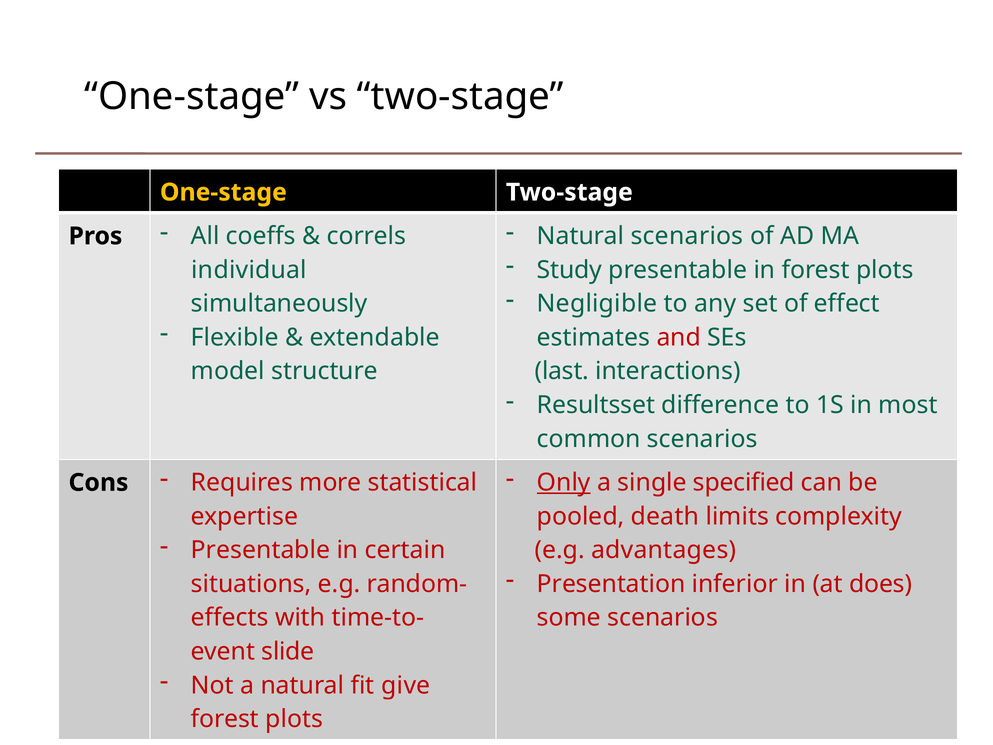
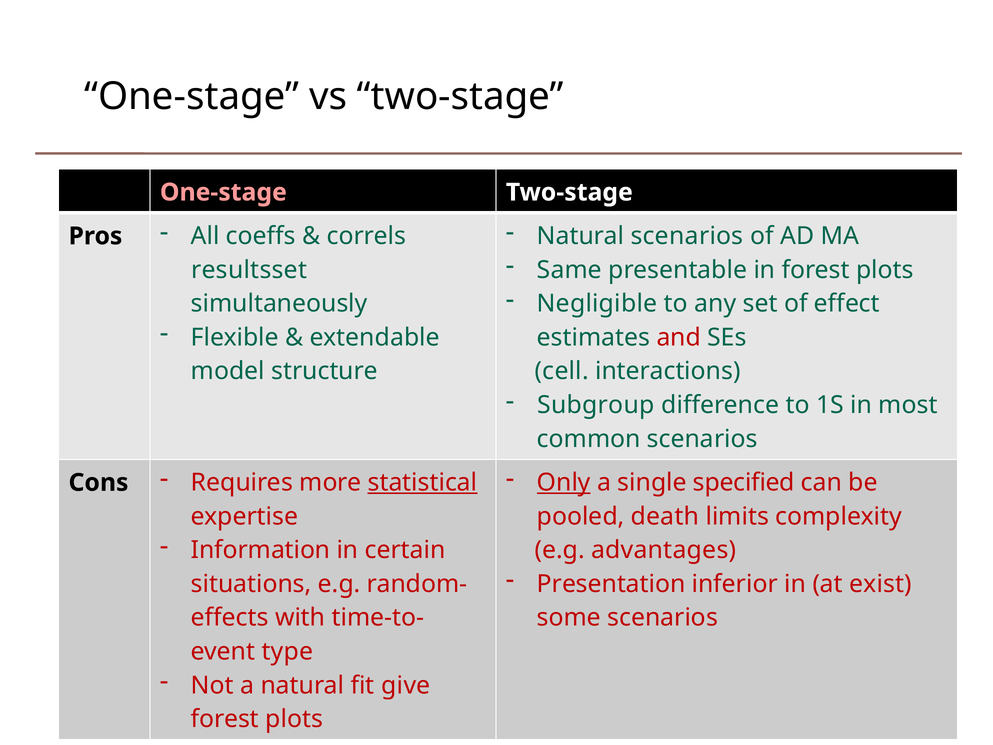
One-stage at (223, 192) colour: yellow -> pink
Study: Study -> Same
individual: individual -> resultsset
last: last -> cell
Resultsset: Resultsset -> Subgroup
statistical underline: none -> present
Presentable at (261, 550): Presentable -> Information
does: does -> exist
slide: slide -> type
